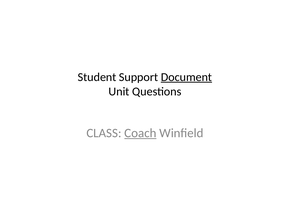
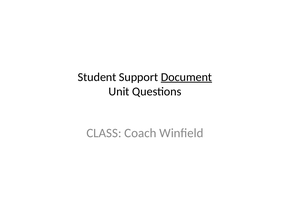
Coach underline: present -> none
